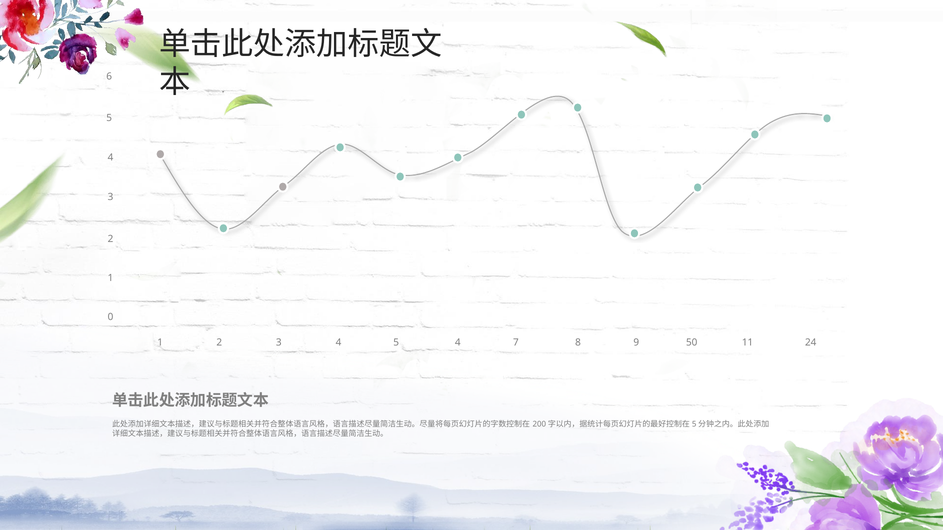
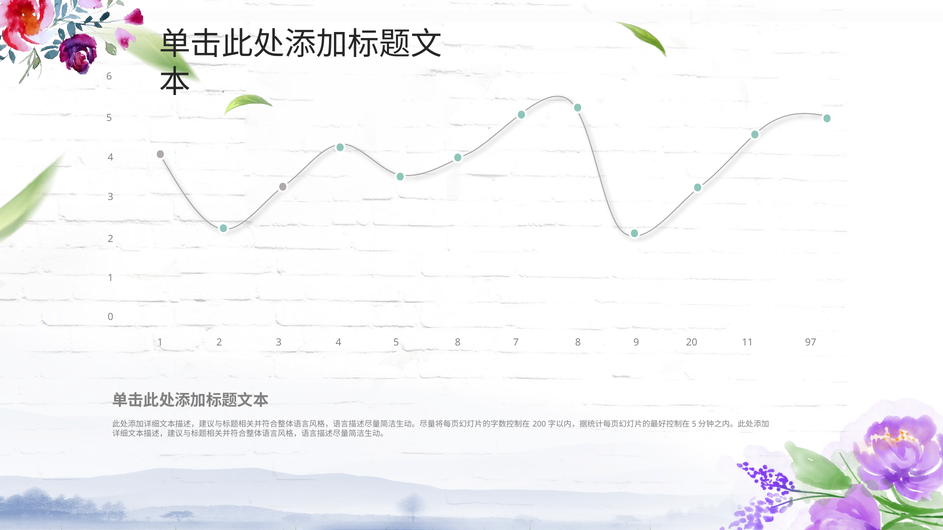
4 5 4: 4 -> 8
50: 50 -> 20
24: 24 -> 97
